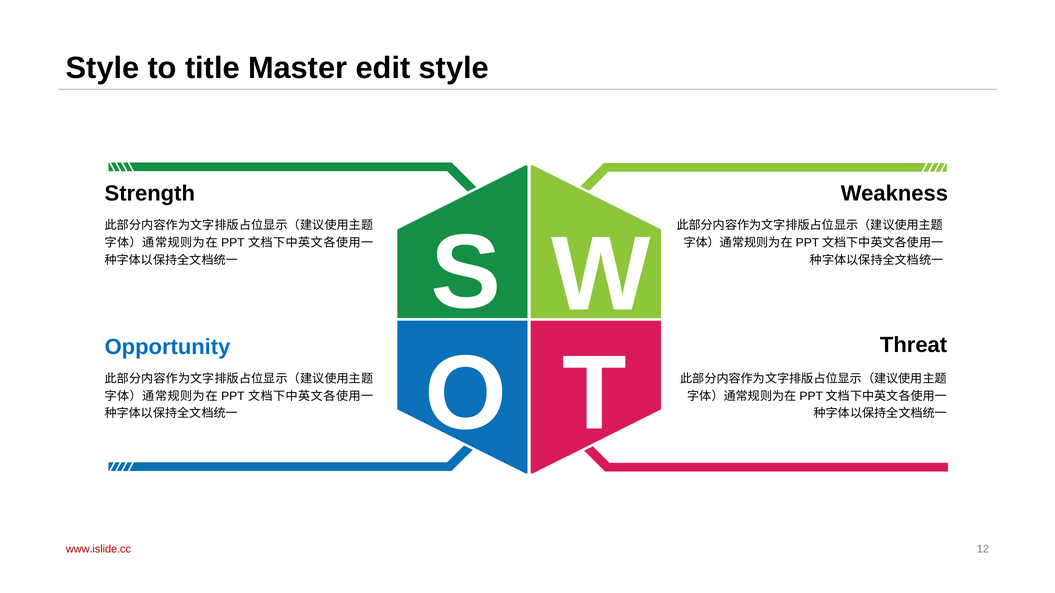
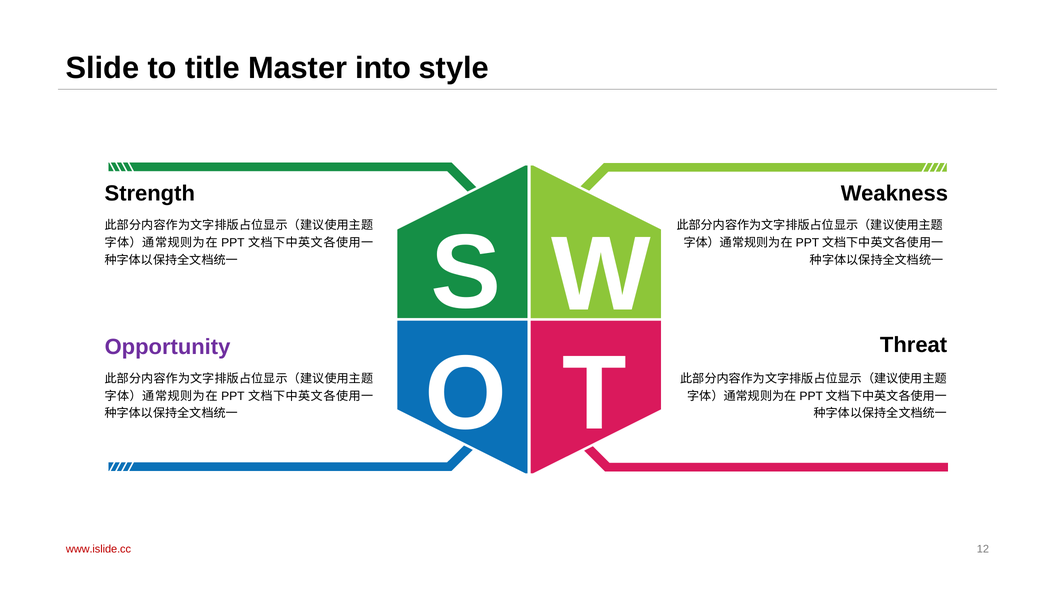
Style at (103, 68): Style -> Slide
edit: edit -> into
Opportunity colour: blue -> purple
